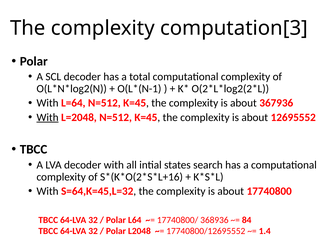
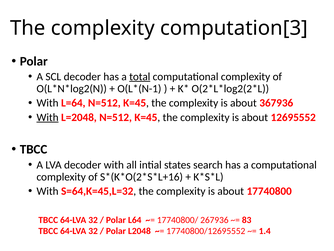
total underline: none -> present
368936: 368936 -> 267936
84: 84 -> 83
